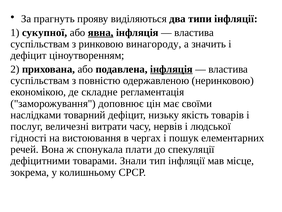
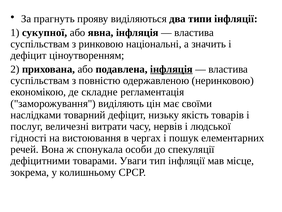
явна underline: present -> none
винагороду: винагороду -> національні
доповнює: доповнює -> виділяють
плати: плати -> особи
Знали: Знали -> Уваги
